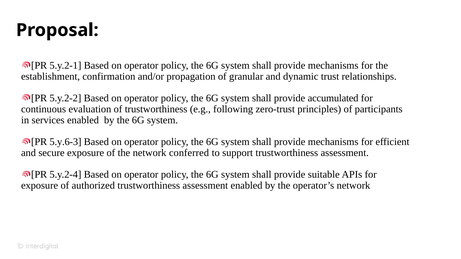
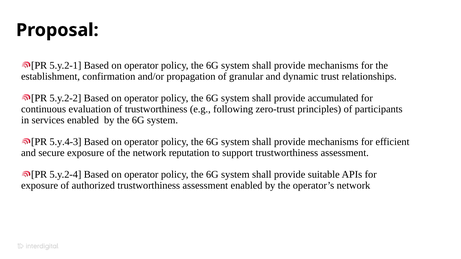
5.y.6-3: 5.y.6-3 -> 5.y.4-3
conferred: conferred -> reputation
